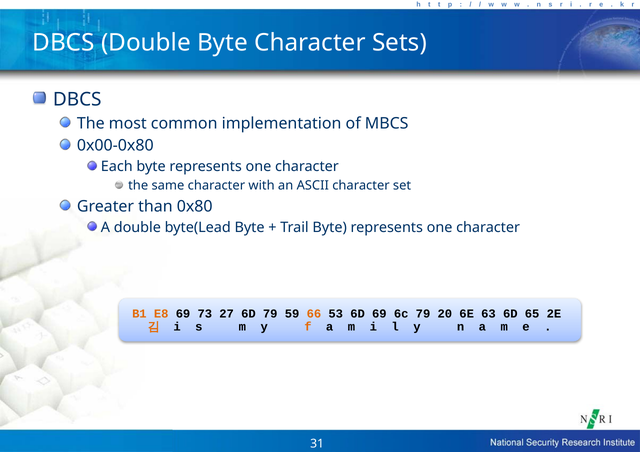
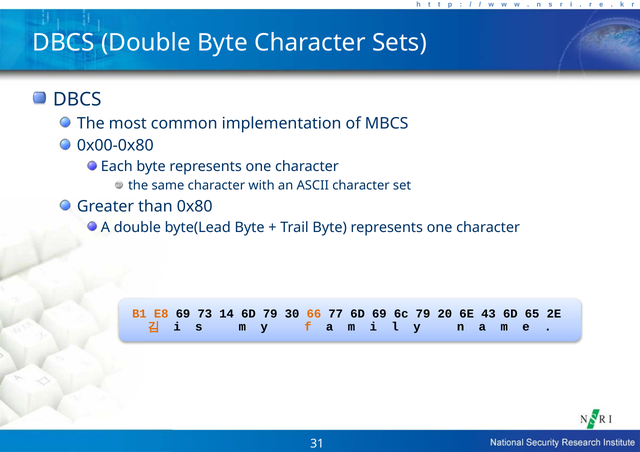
27: 27 -> 14
59: 59 -> 30
53: 53 -> 77
63: 63 -> 43
